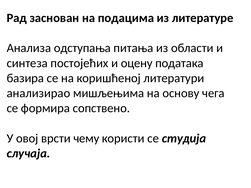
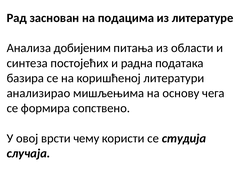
одступања: одступања -> добијеним
оцену: оцену -> радна
